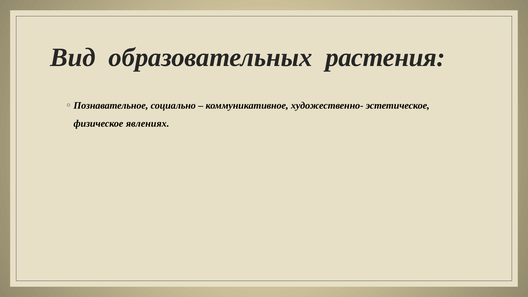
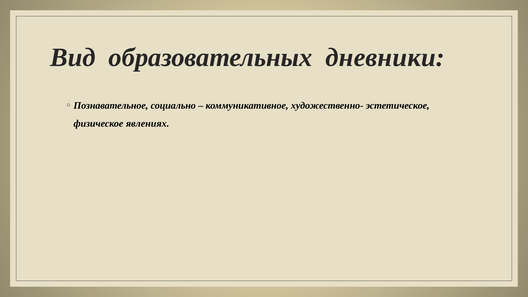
растения: растения -> дневники
